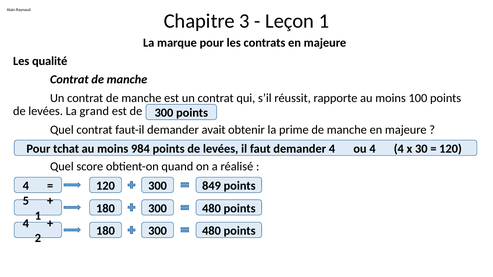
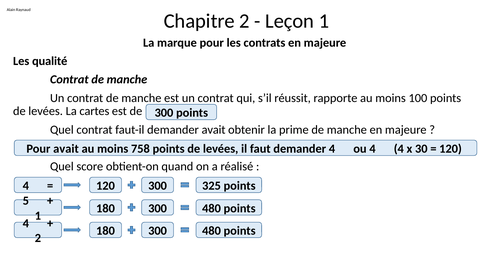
Chapitre 3: 3 -> 2
grand: grand -> cartes
Pour tchat: tchat -> avait
984: 984 -> 758
849: 849 -> 325
